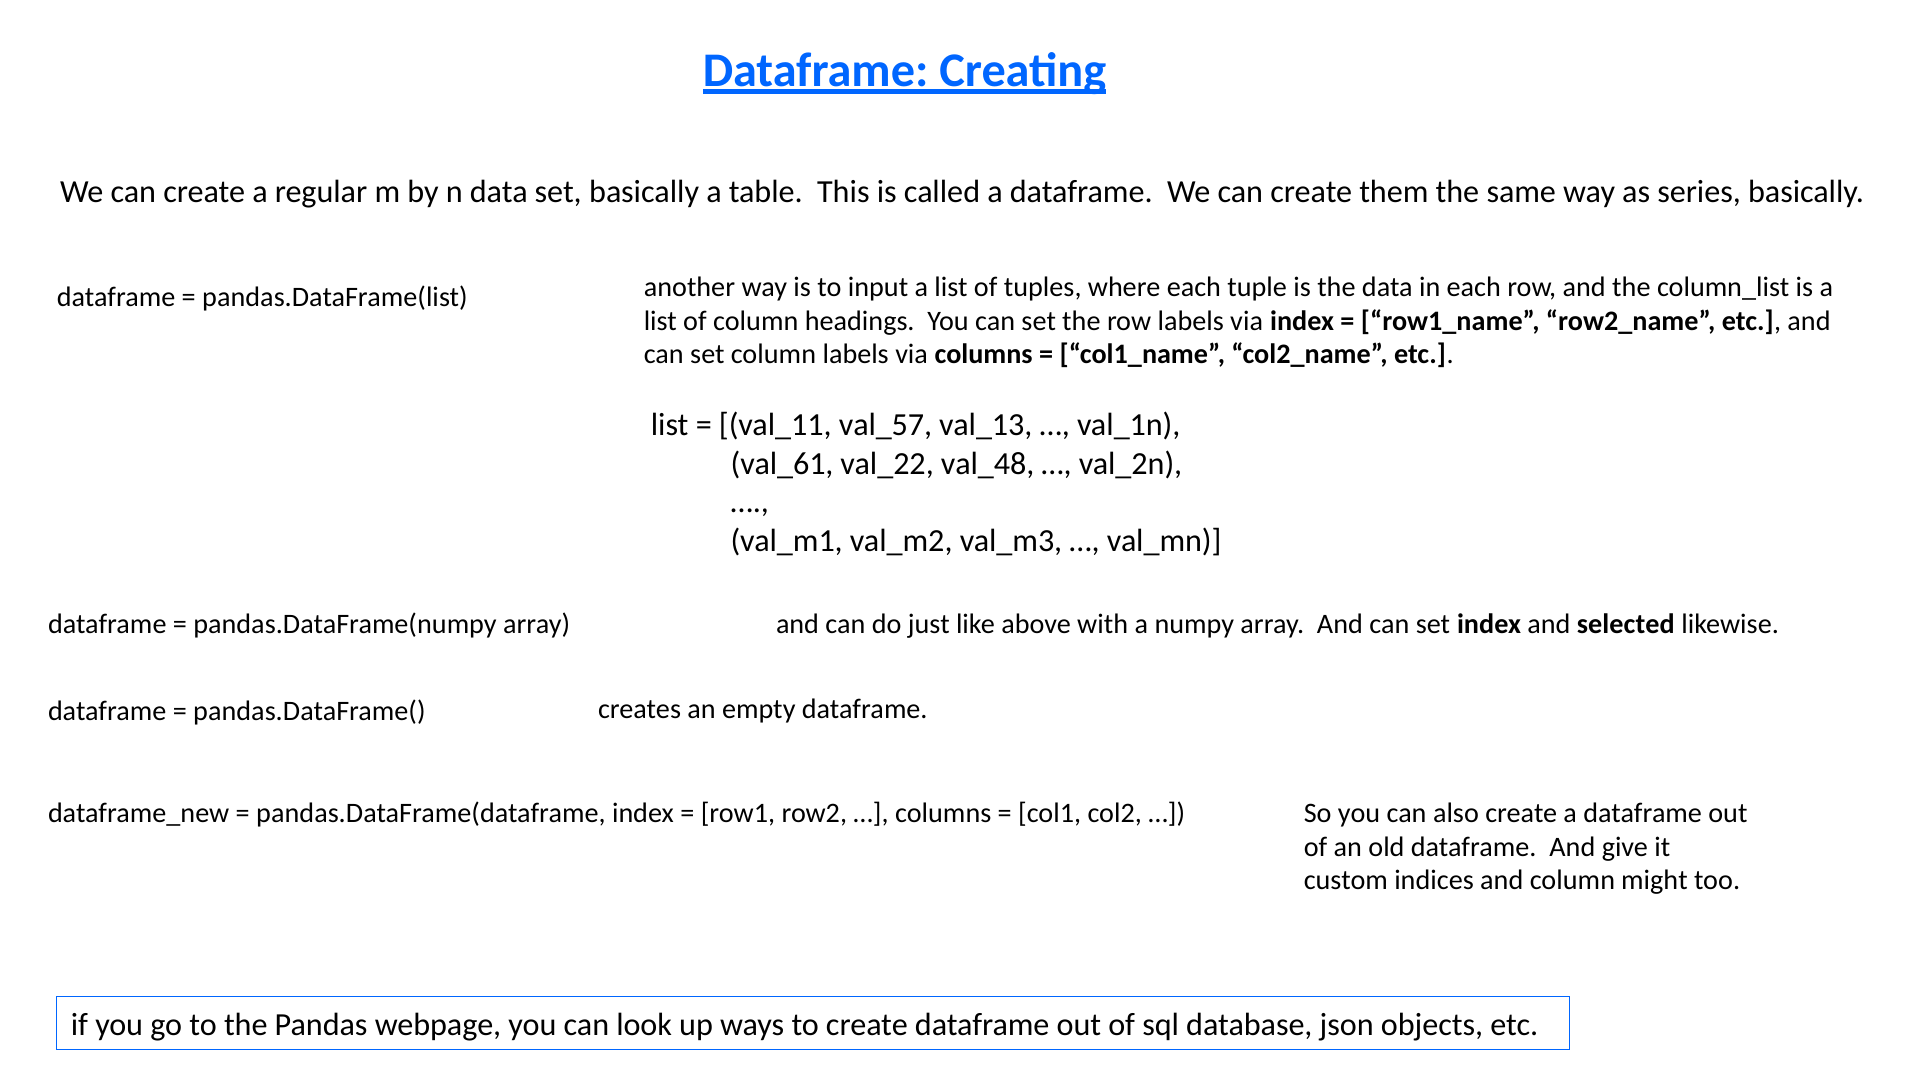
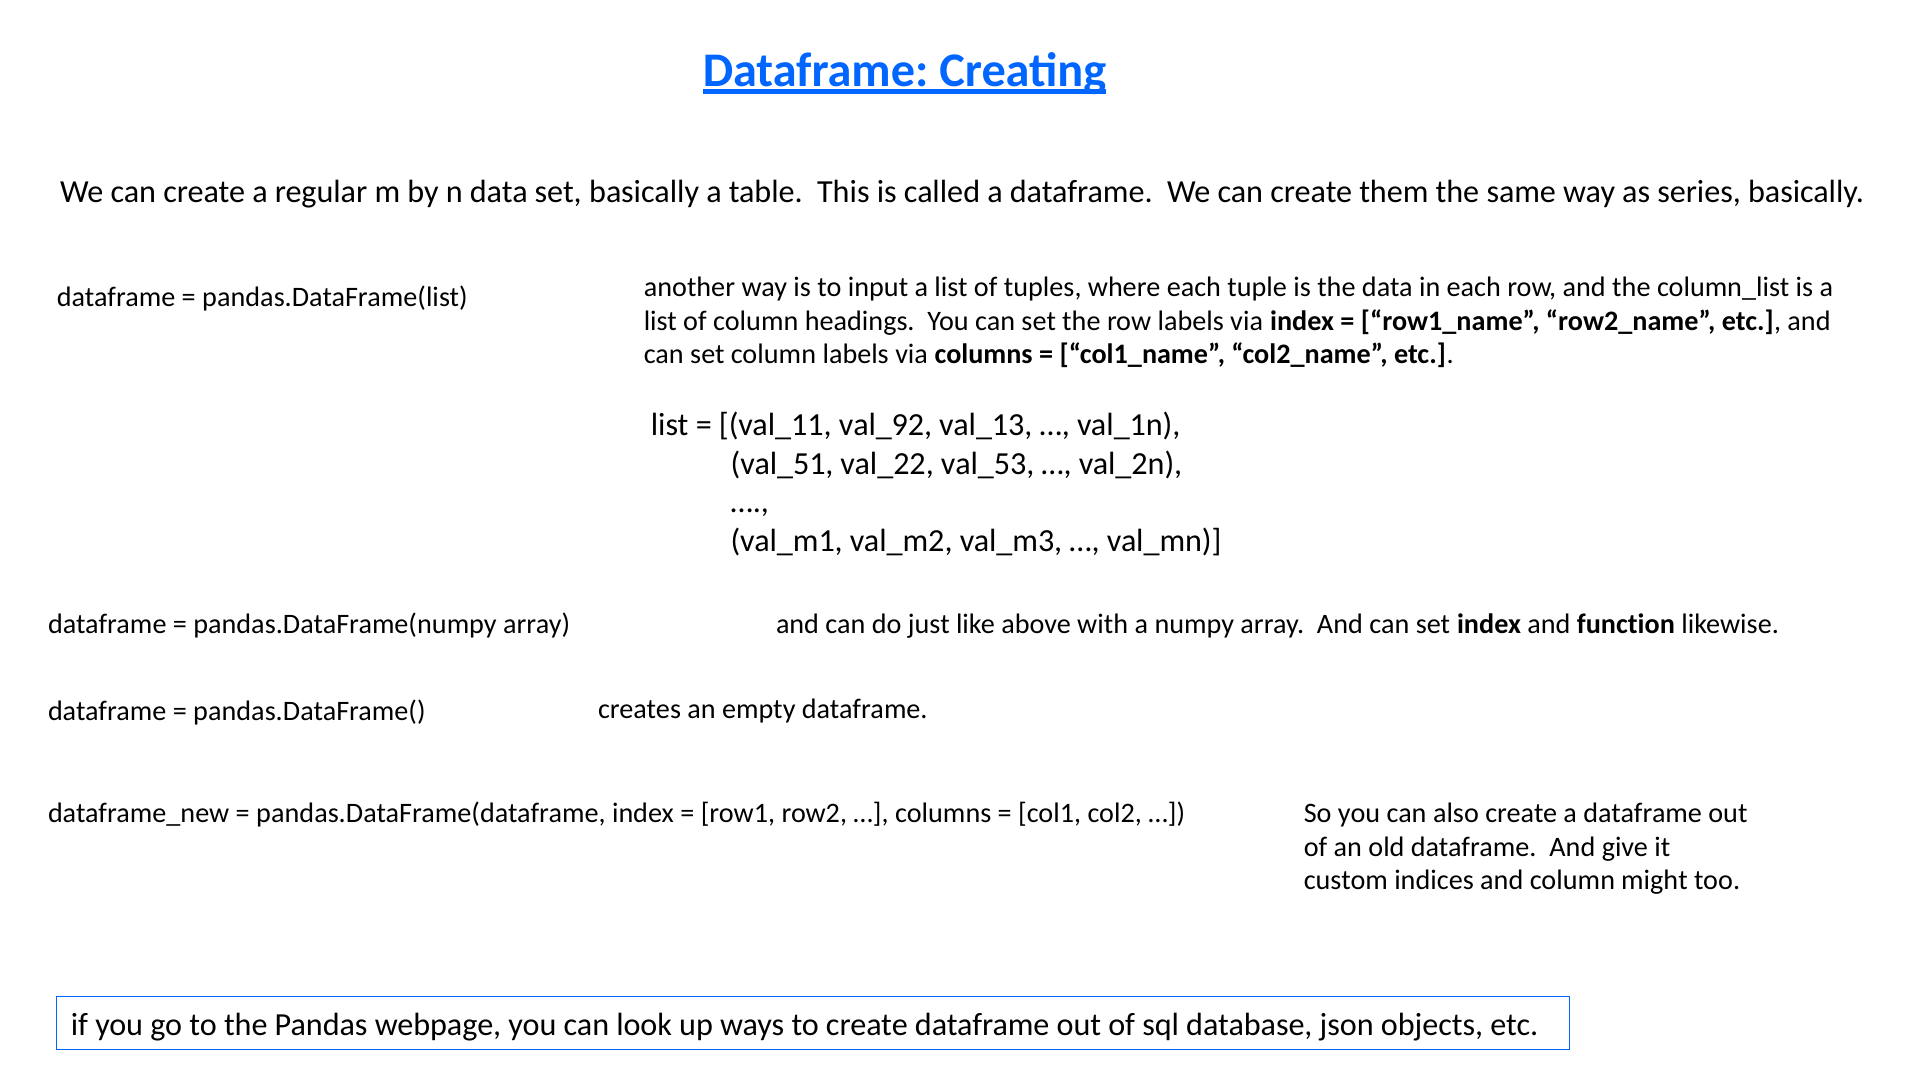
val_57: val_57 -> val_92
val_61: val_61 -> val_51
val_48: val_48 -> val_53
selected: selected -> function
